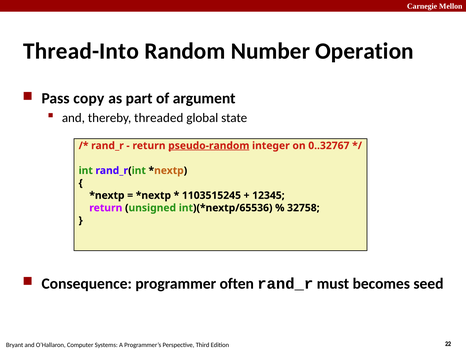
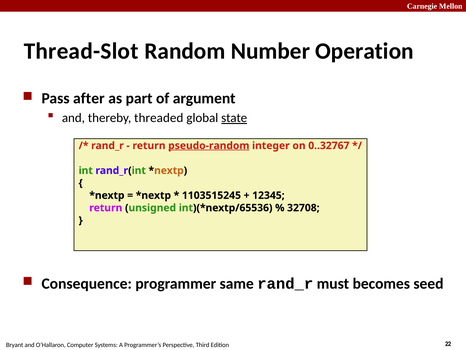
Thread-Into: Thread-Into -> Thread-Slot
copy: copy -> after
state underline: none -> present
32758: 32758 -> 32708
often: often -> same
